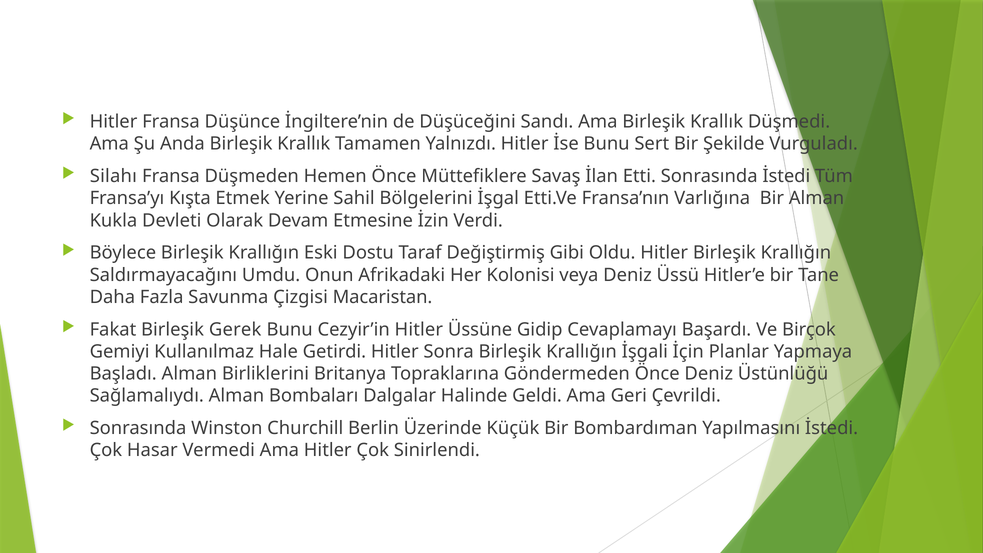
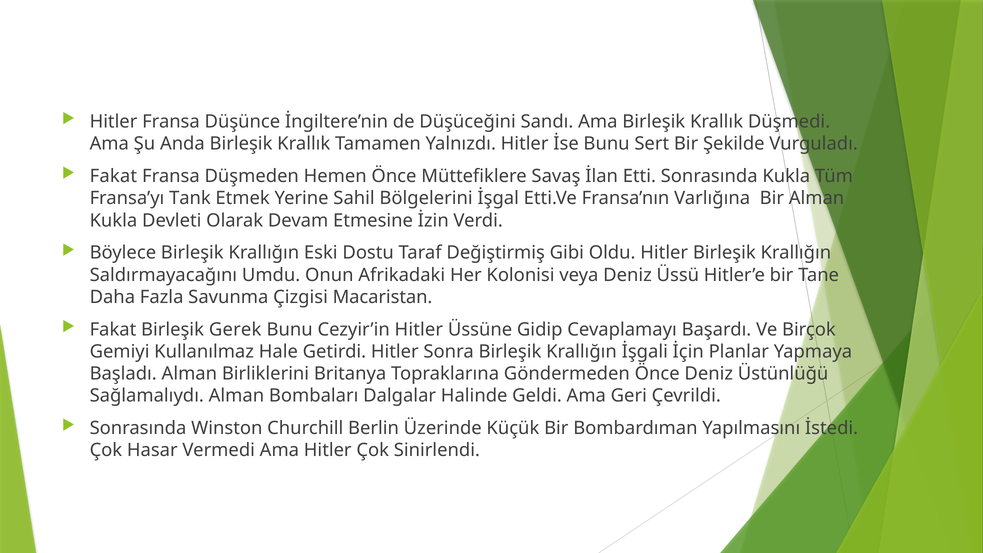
Silahı at (113, 176): Silahı -> Fakat
Sonrasında İstedi: İstedi -> Kukla
Kışta: Kışta -> Tank
